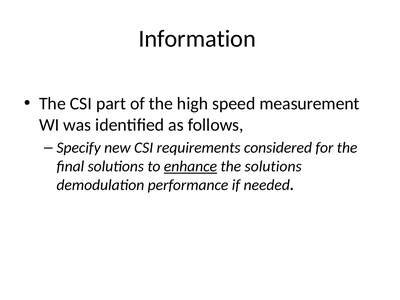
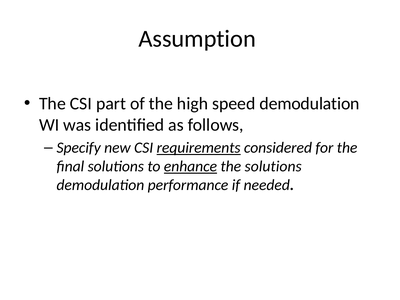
Information: Information -> Assumption
speed measurement: measurement -> demodulation
requirements underline: none -> present
